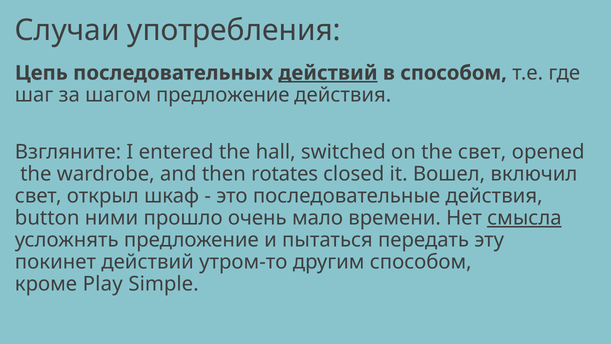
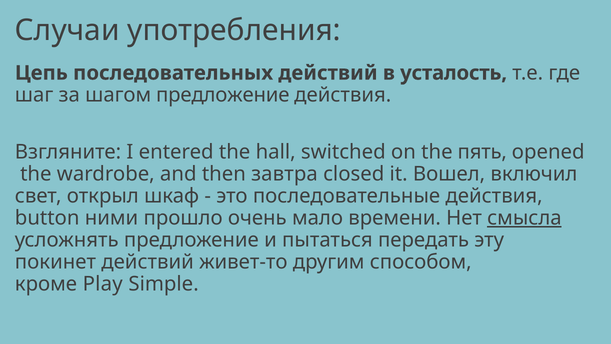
действий at (328, 73) underline: present -> none
в способом: способом -> усталость
the свет: свет -> пять
rotates: rotates -> завтра
утром-то: утром-то -> живет-то
